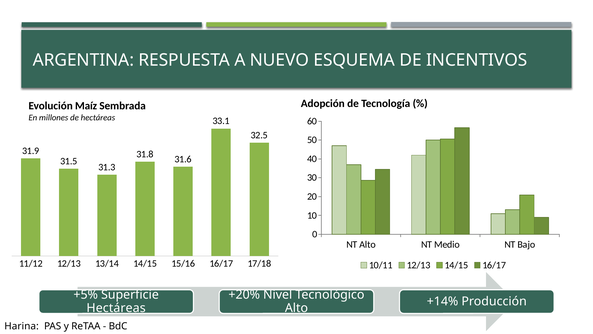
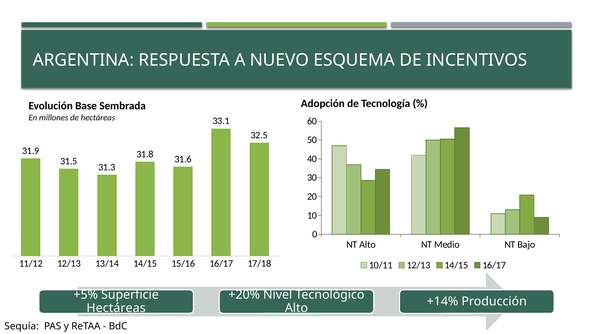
Maíz: Maíz -> Base
Harina: Harina -> Sequía
